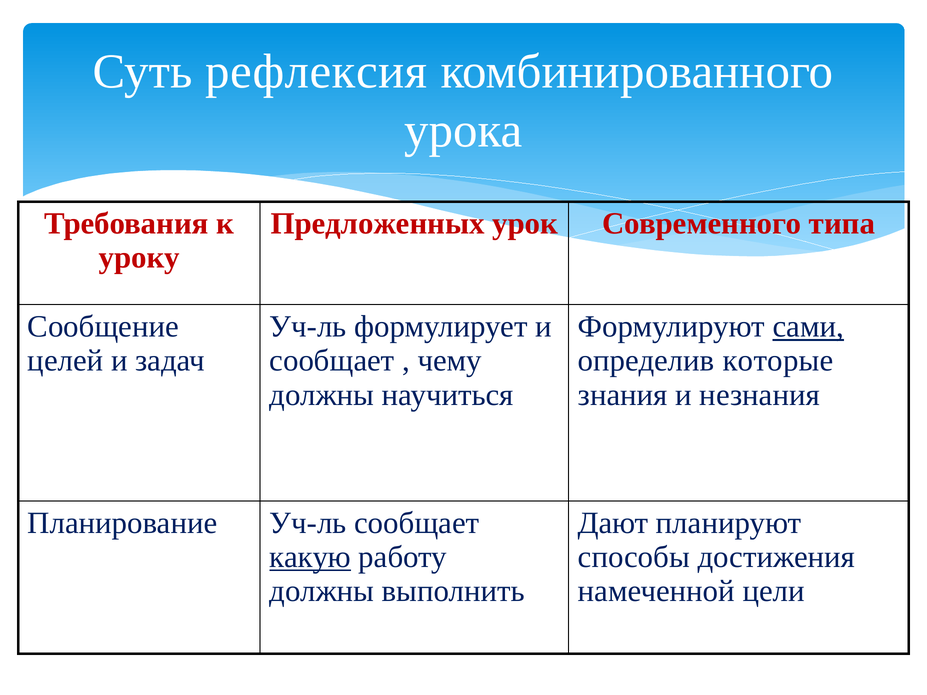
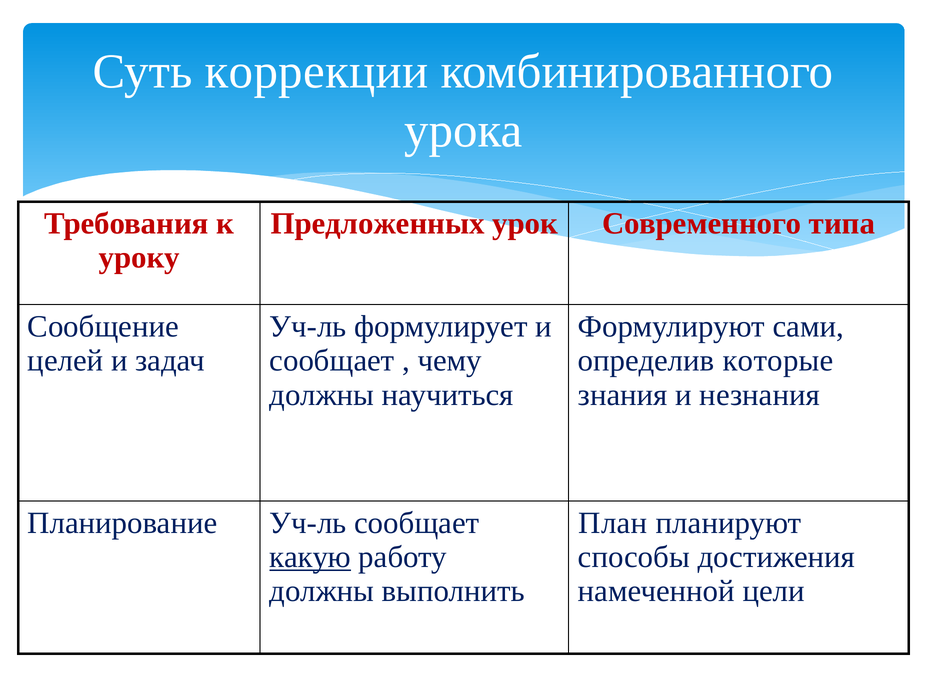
рефлексия: рефлексия -> коррекции
сами underline: present -> none
Дают: Дают -> План
